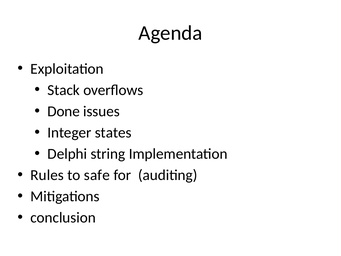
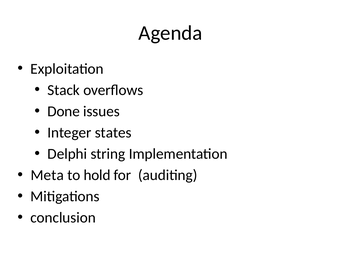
Rules: Rules -> Meta
safe: safe -> hold
